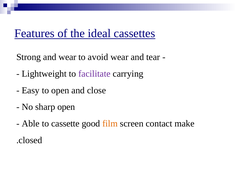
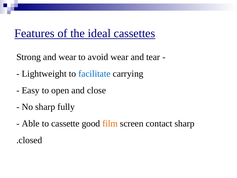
facilitate colour: purple -> blue
sharp open: open -> fully
contact make: make -> sharp
